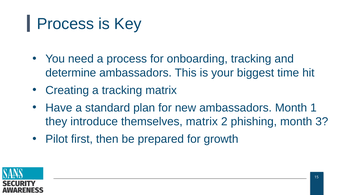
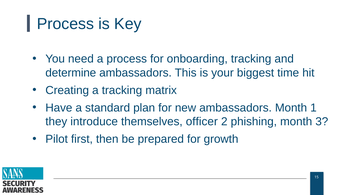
themselves matrix: matrix -> officer
